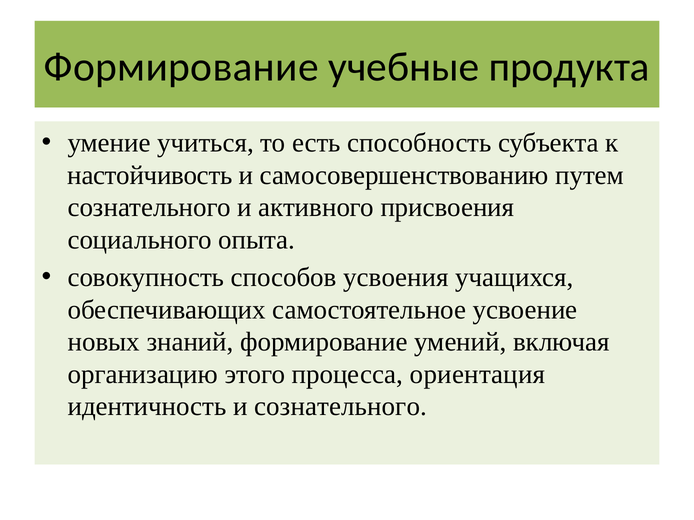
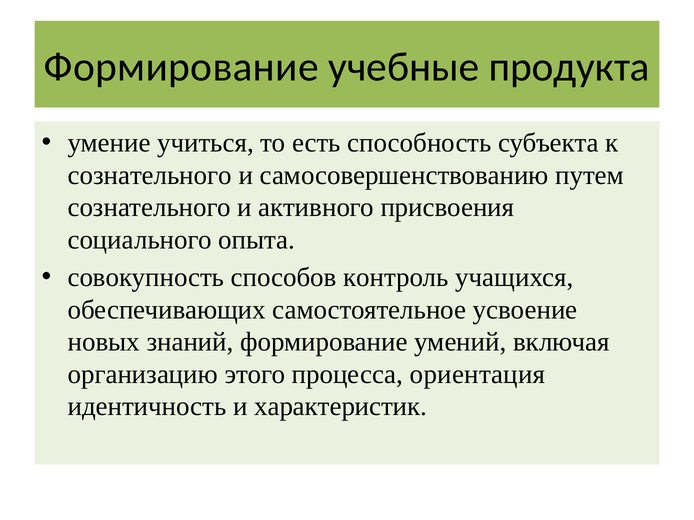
настойчивость at (150, 175): настойчивость -> сознательного
усвоения: усвоения -> контроль
и сознательного: сознательного -> характеристик
